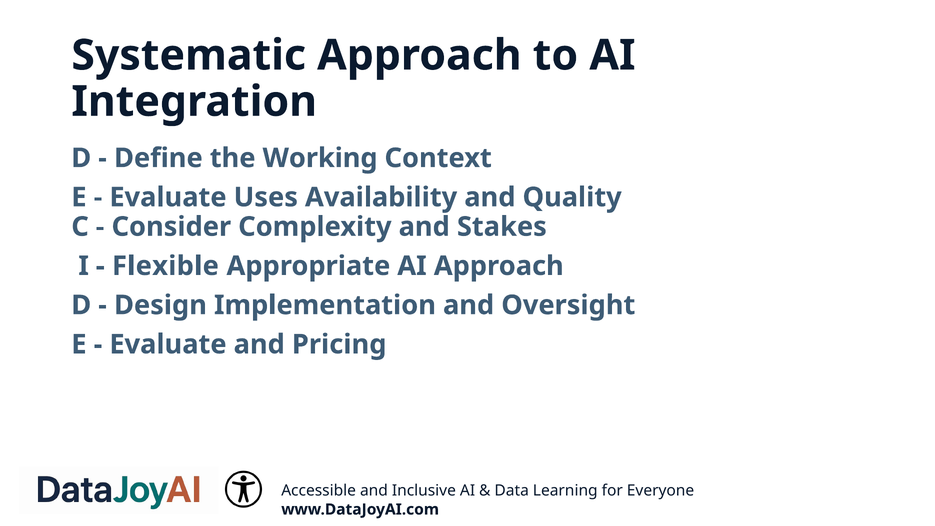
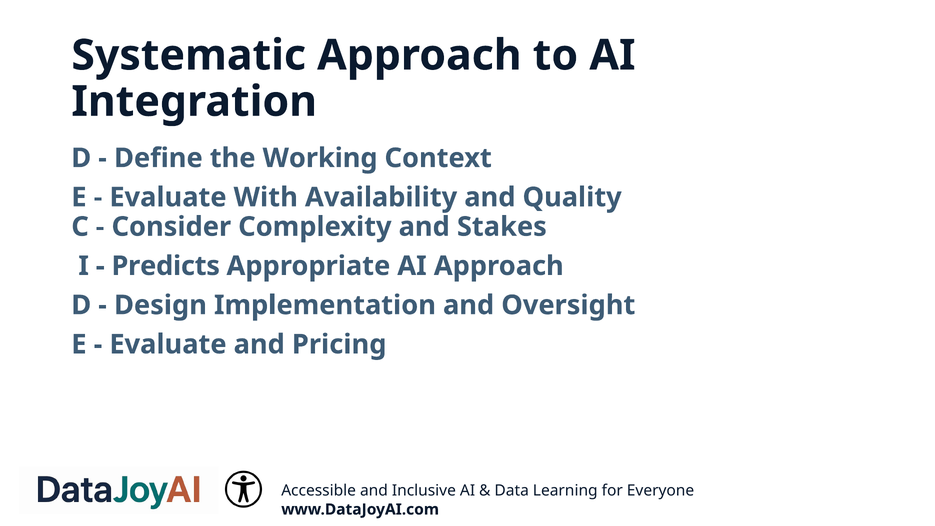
Uses: Uses -> With
Flexible: Flexible -> Predicts
